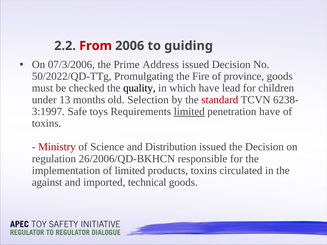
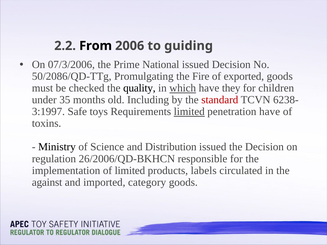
From colour: red -> black
Address: Address -> National
50/2022/QD-TTg: 50/2022/QD-TTg -> 50/2086/QD-TTg
province: province -> exported
which underline: none -> present
lead: lead -> they
13: 13 -> 35
Selection: Selection -> Including
Ministry colour: red -> black
products toxins: toxins -> labels
technical: technical -> category
